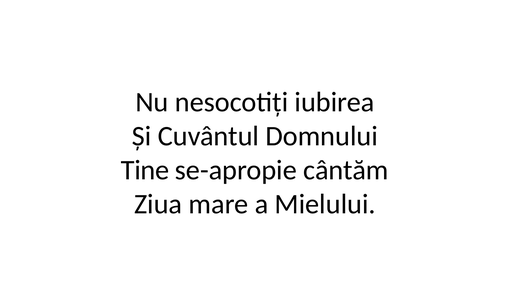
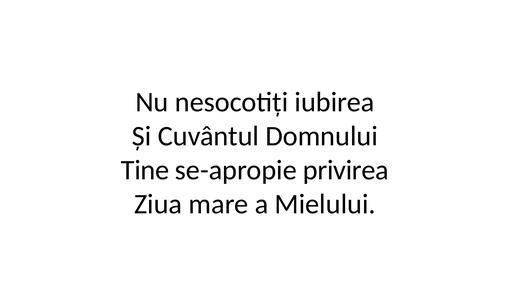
cântăm: cântăm -> privirea
